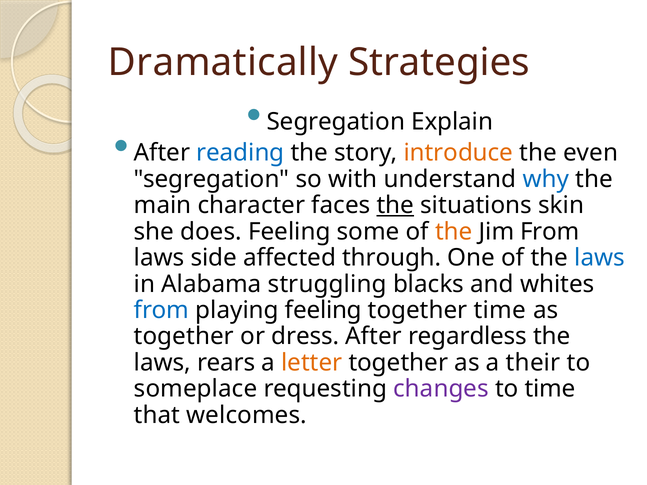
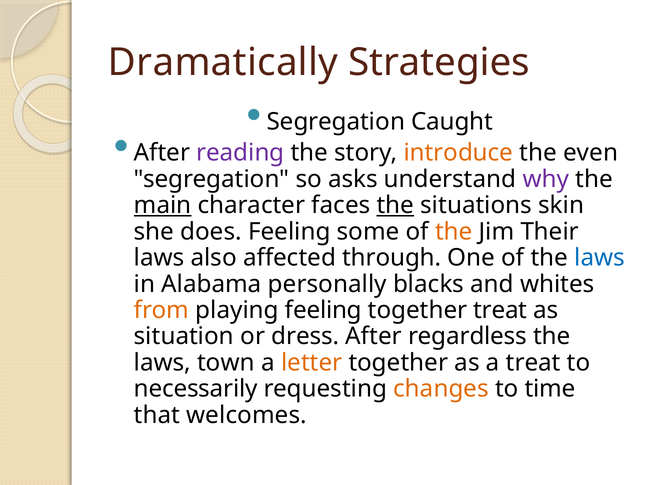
Explain: Explain -> Caught
reading colour: blue -> purple
with: with -> asks
why colour: blue -> purple
main underline: none -> present
Jim From: From -> Their
side: side -> also
struggling: struggling -> personally
from at (161, 310) colour: blue -> orange
together time: time -> treat
together at (184, 337): together -> situation
rears: rears -> town
a their: their -> treat
someplace: someplace -> necessarily
changes colour: purple -> orange
